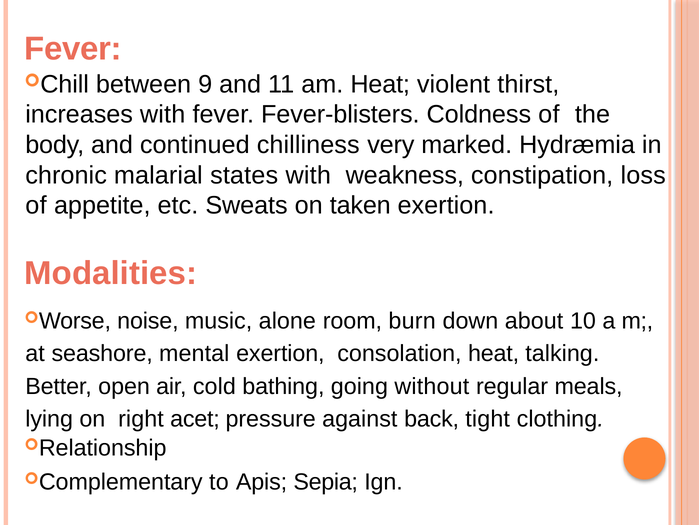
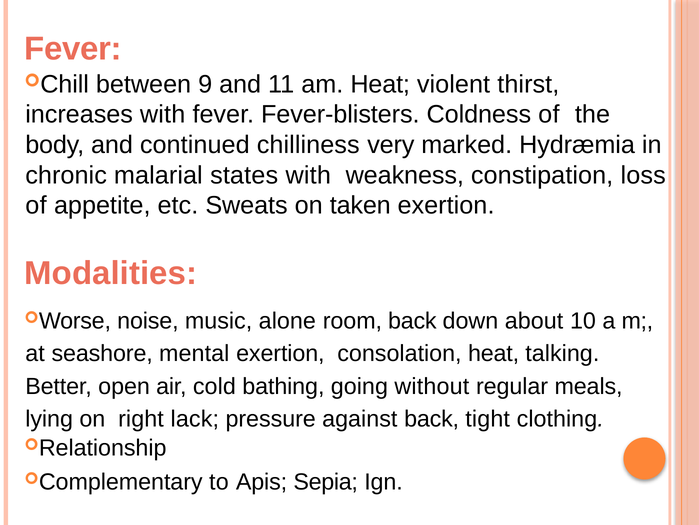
room burn: burn -> back
acet: acet -> lack
